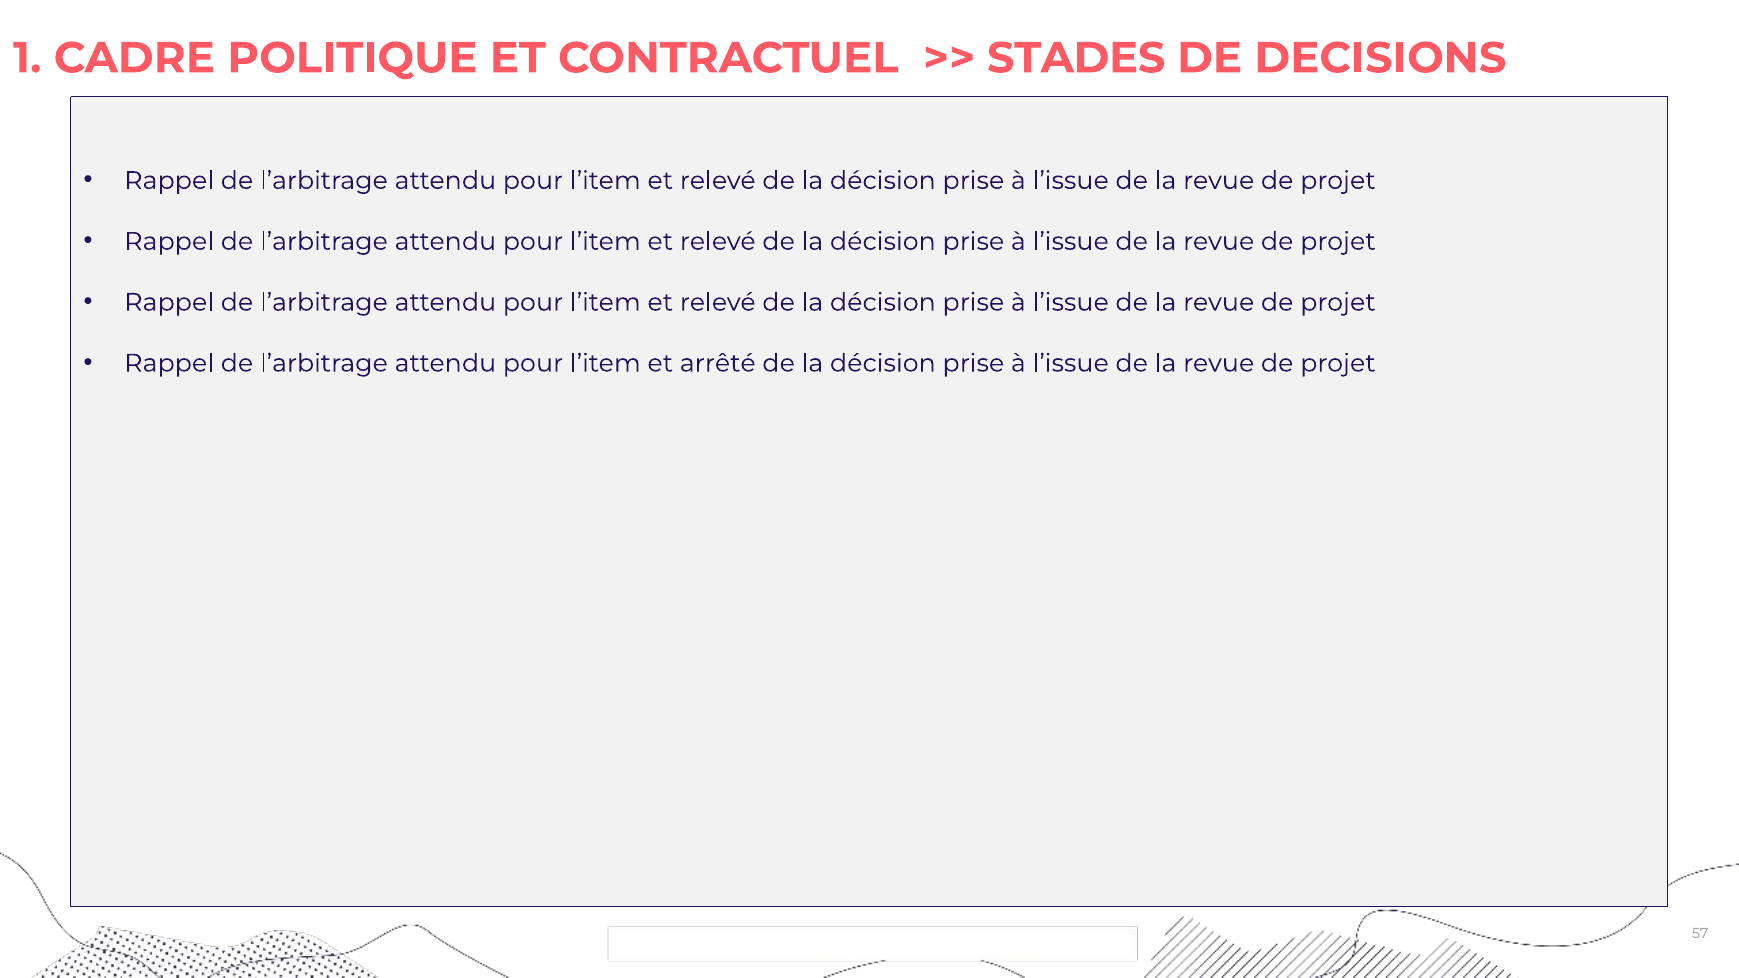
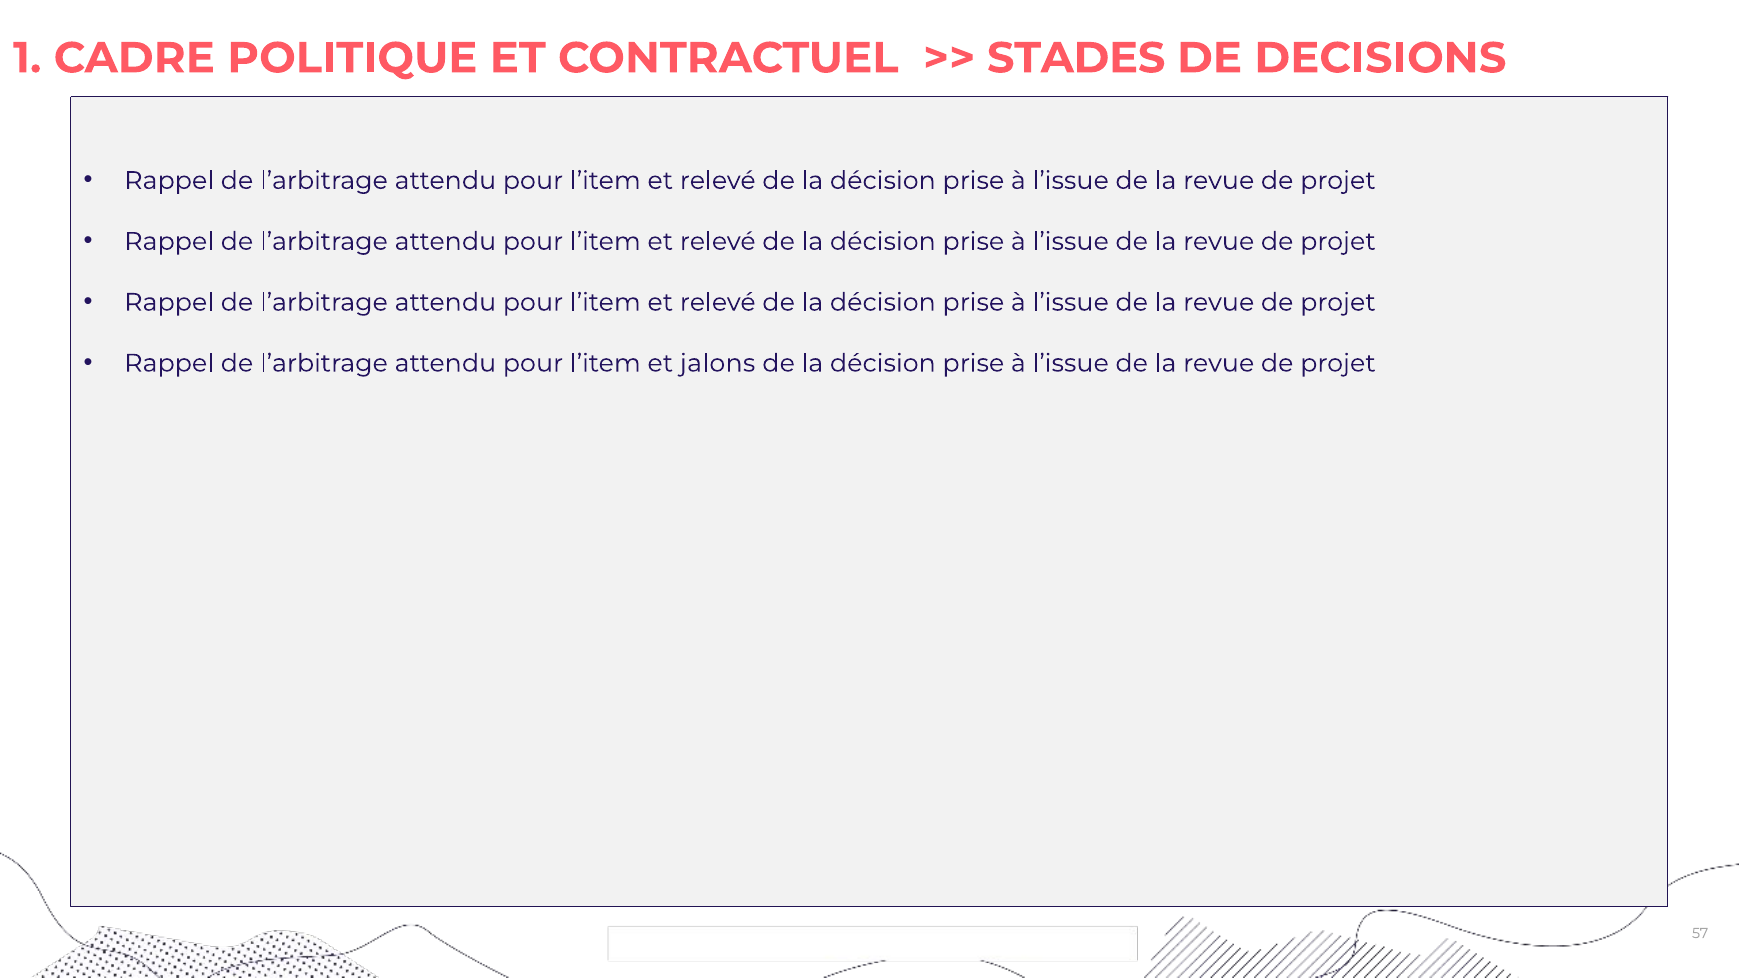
arrêté: arrêté -> jalons
